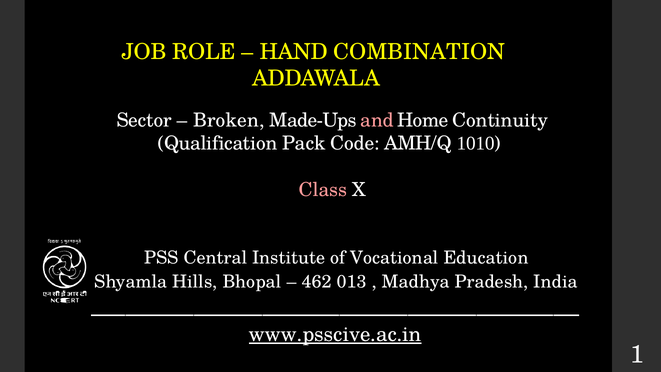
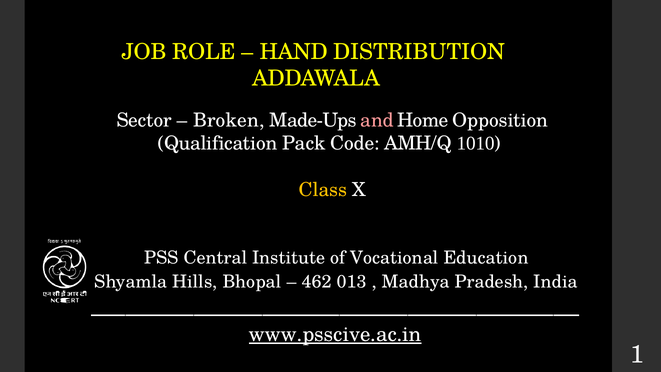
COMBINATION: COMBINATION -> DISTRIBUTION
Continuity: Continuity -> Opposition
Class colour: pink -> yellow
